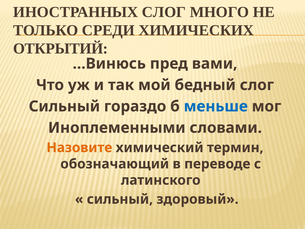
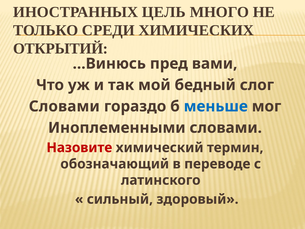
ИНОСТРАННЫХ СЛОГ: СЛОГ -> ЦЕЛЬ
Сильный at (64, 106): Сильный -> Словами
Назовите colour: orange -> red
